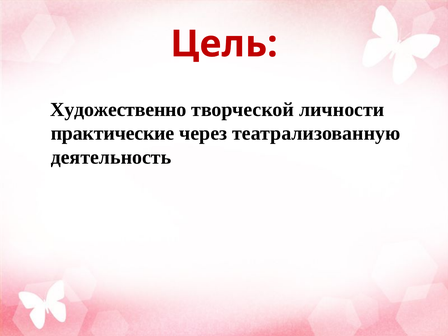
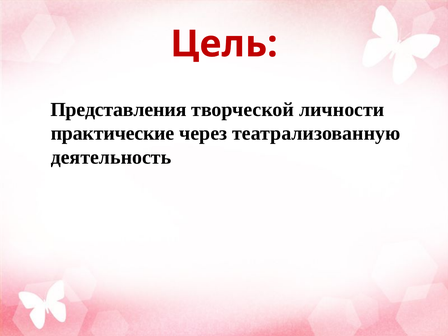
Художественно: Художественно -> Представления
